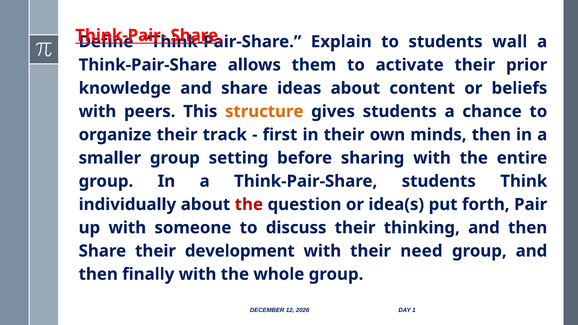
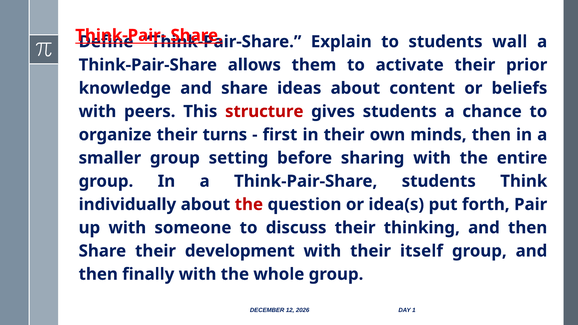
structure colour: orange -> red
track: track -> turns
need: need -> itself
